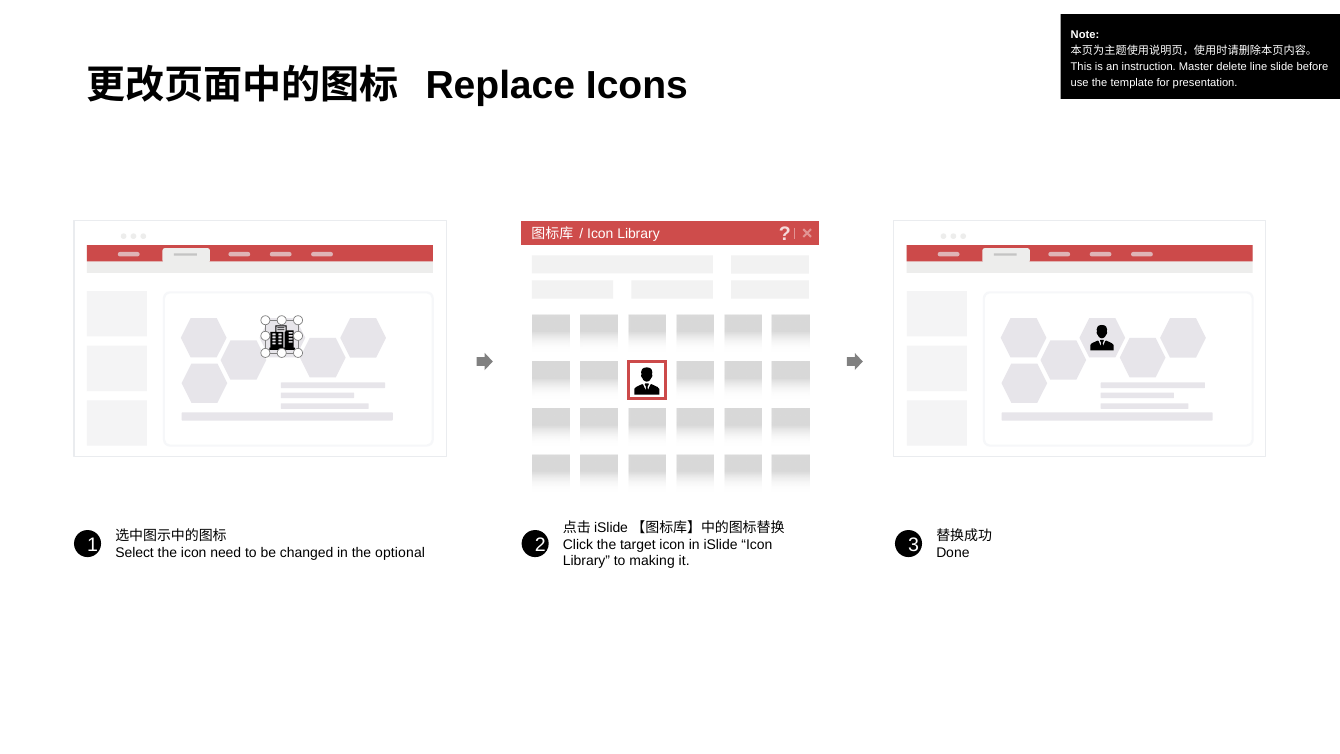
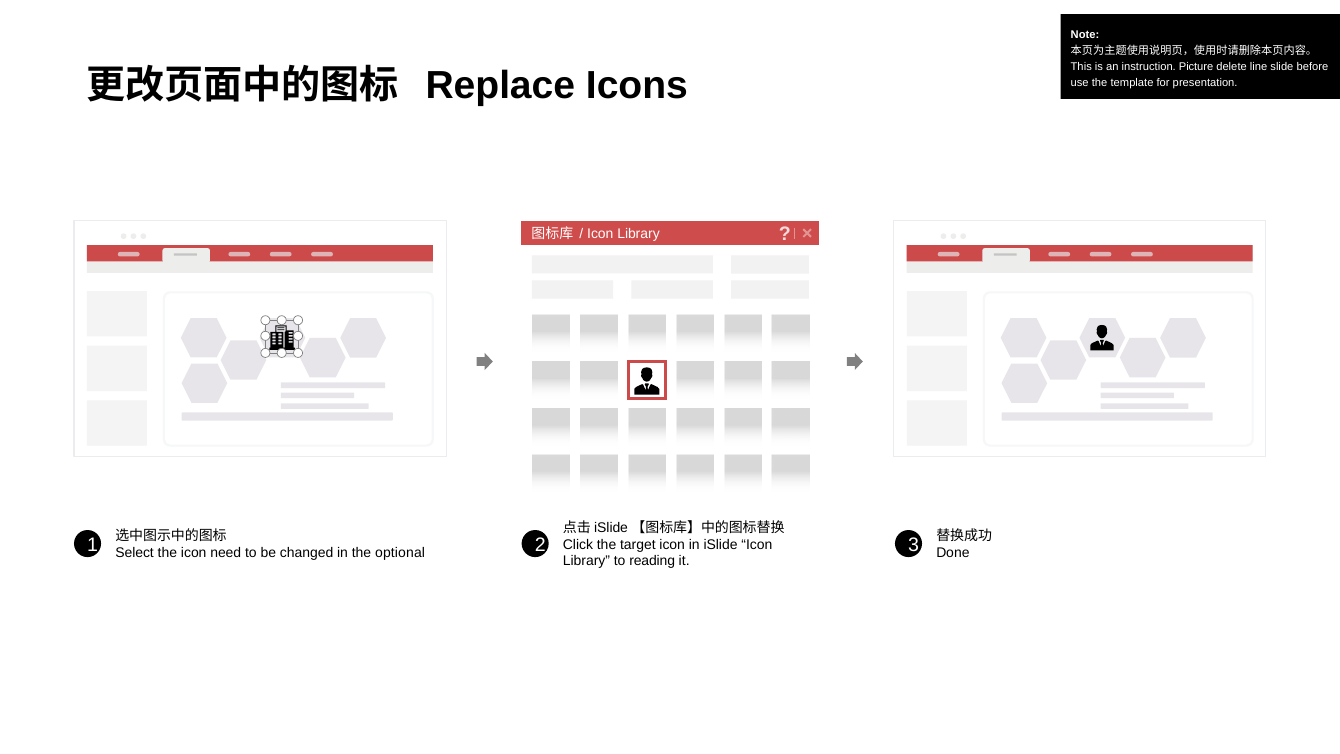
Master: Master -> Picture
making: making -> reading
